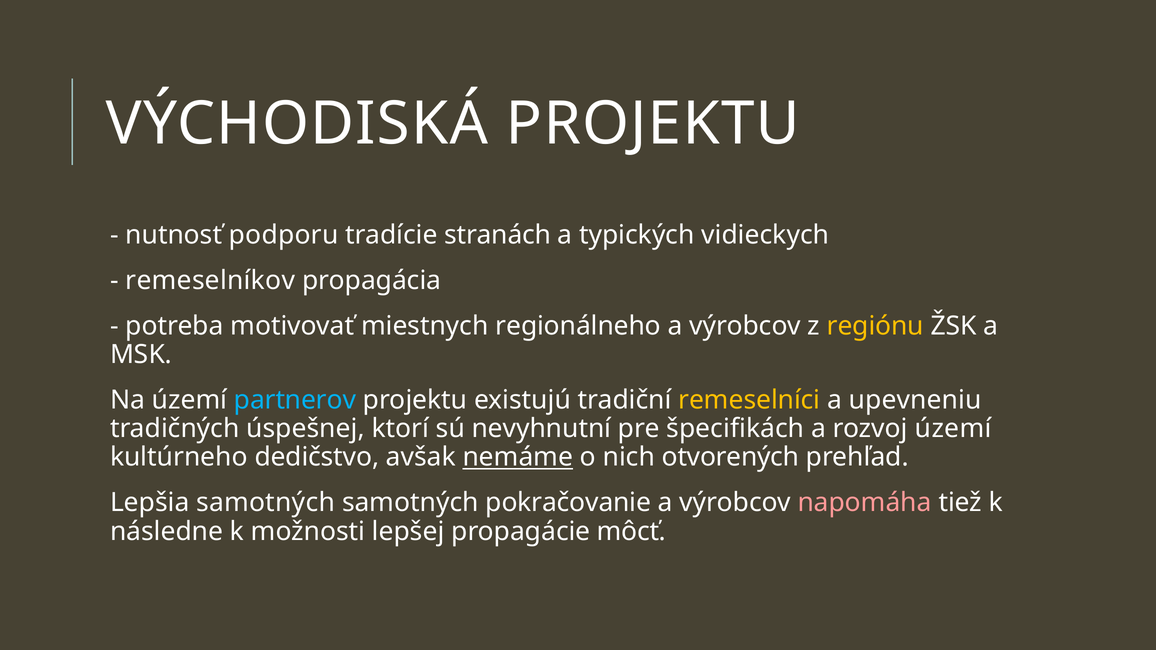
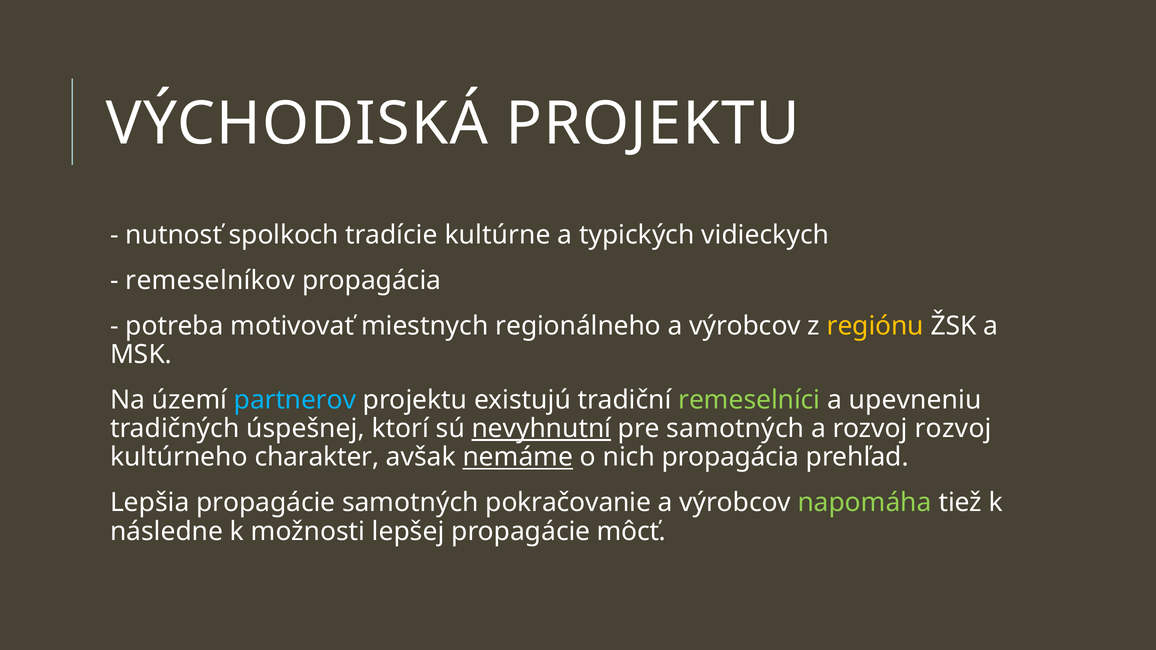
podporu: podporu -> spolkoch
stranách: stranách -> kultúrne
remeselníci colour: yellow -> light green
nevyhnutní underline: none -> present
pre špecifikách: špecifikách -> samotných
rozvoj území: území -> rozvoj
dedičstvo: dedičstvo -> charakter
nich otvorených: otvorených -> propagácia
Lepšia samotných: samotných -> propagácie
napomáha colour: pink -> light green
